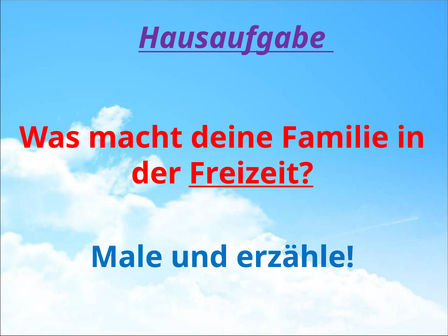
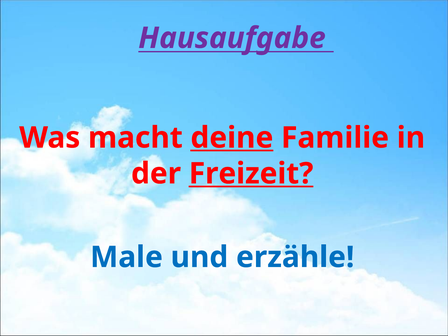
deine underline: none -> present
